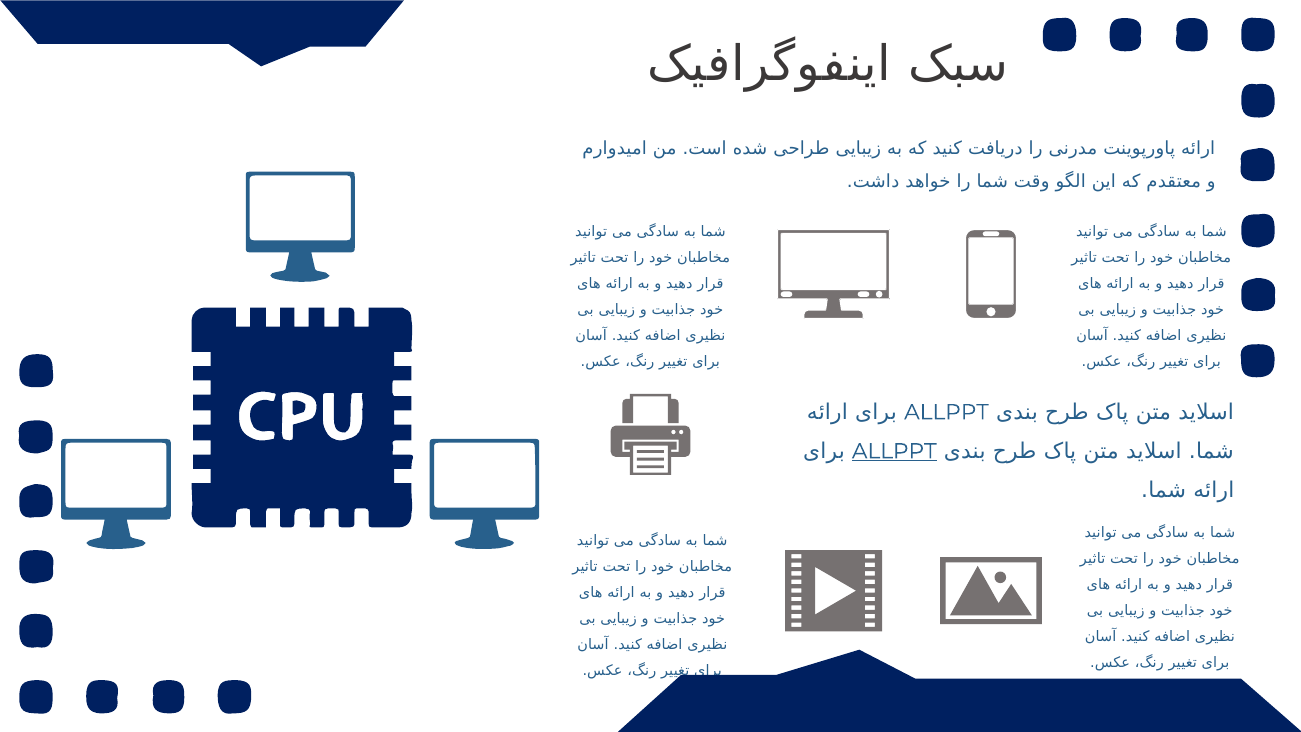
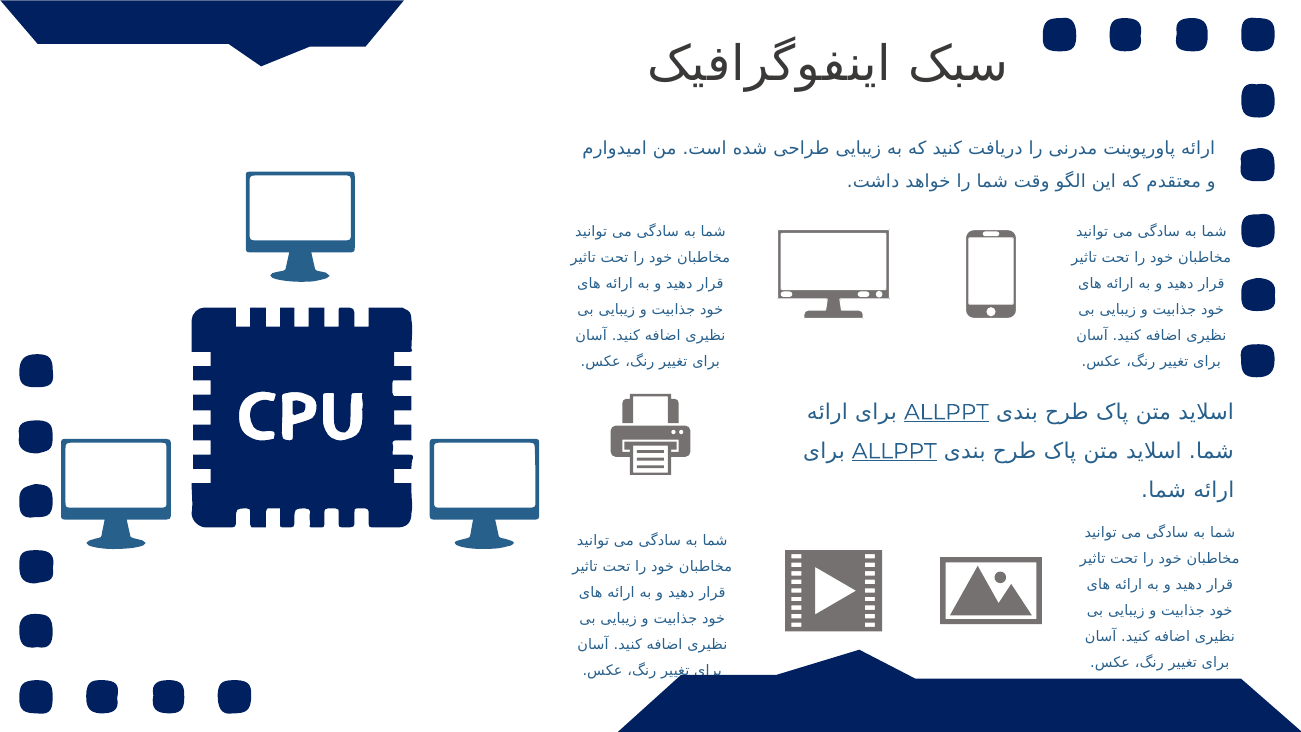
ALLPPT at (946, 412) underline: none -> present
